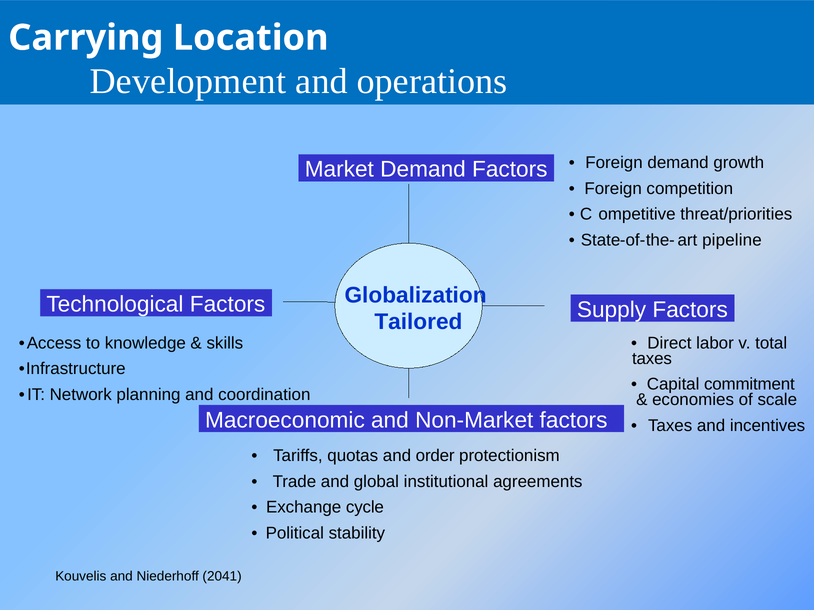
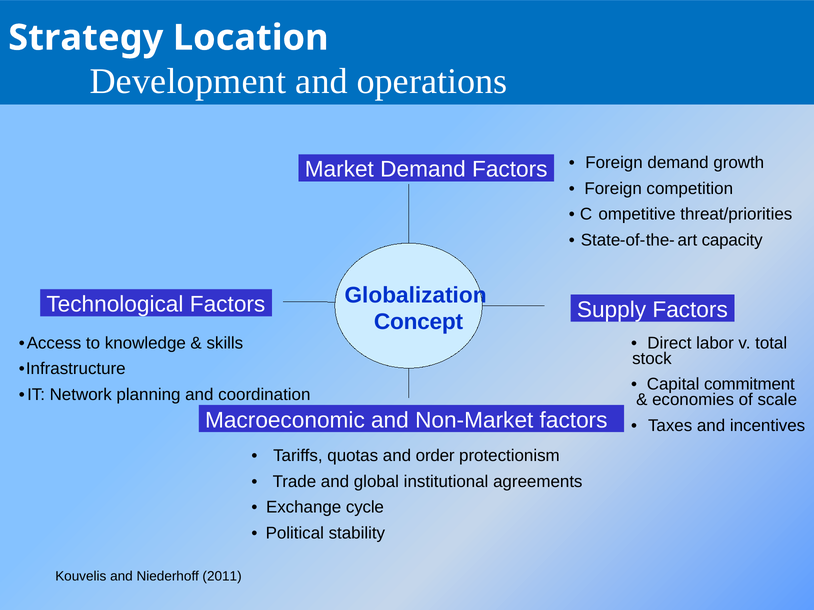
Carrying: Carrying -> Strategy
pipeline: pipeline -> capacity
Tailored: Tailored -> Concept
taxes at (652, 359): taxes -> stock
2041: 2041 -> 2011
